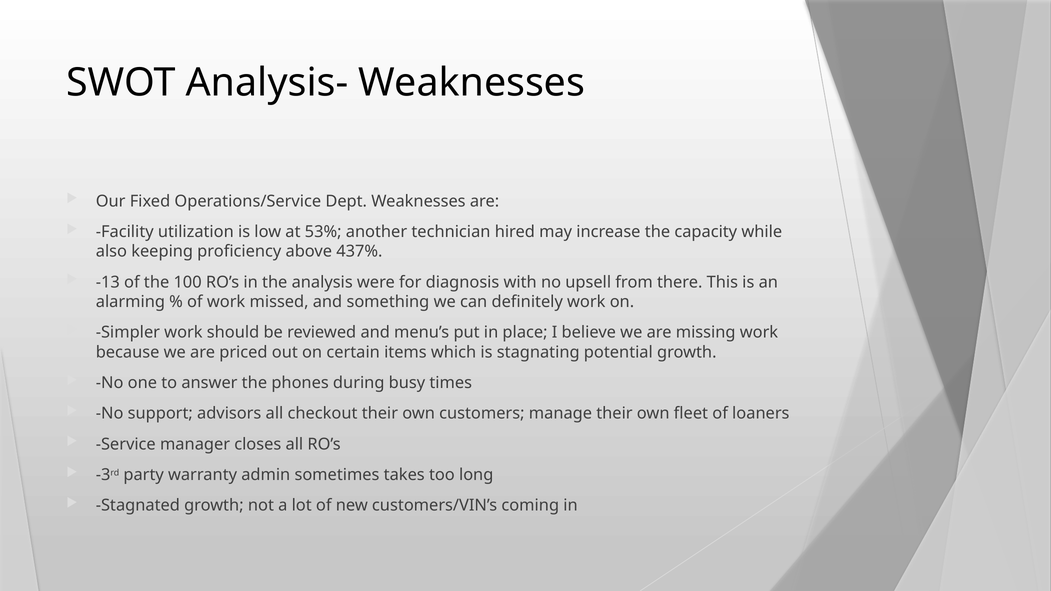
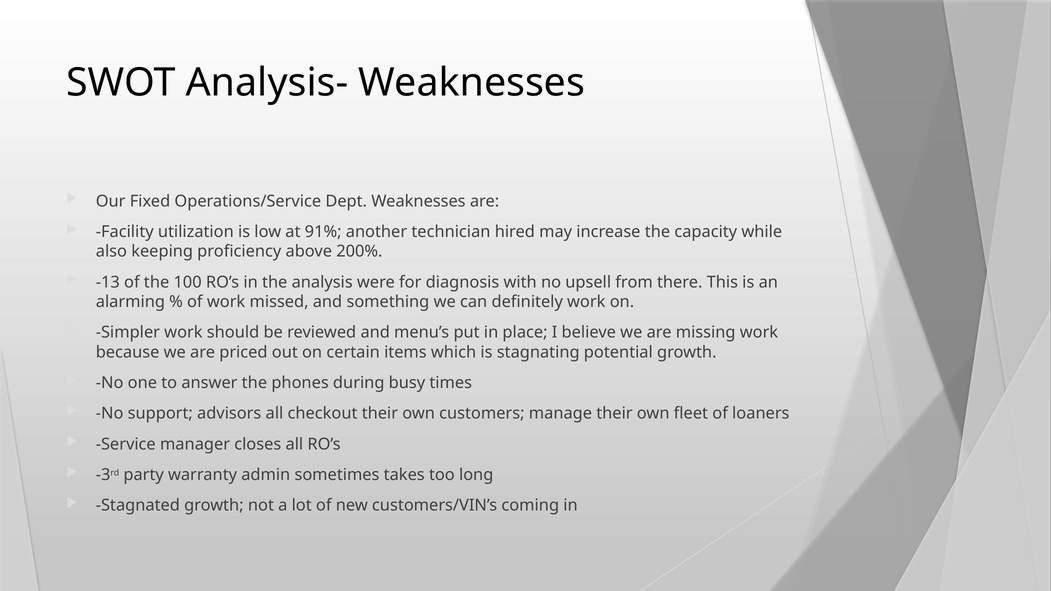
53%: 53% -> 91%
437%: 437% -> 200%
